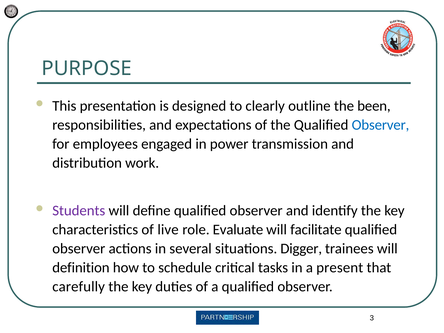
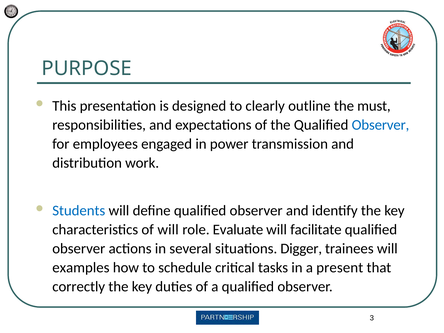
been: been -> must
Students colour: purple -> blue
of live: live -> will
definition: definition -> examples
carefully: carefully -> correctly
